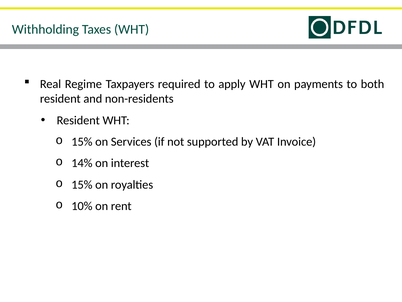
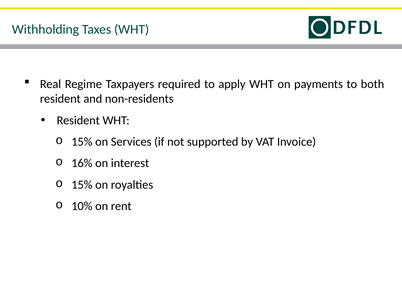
14%: 14% -> 16%
